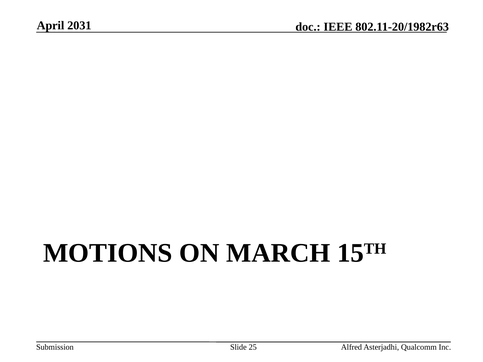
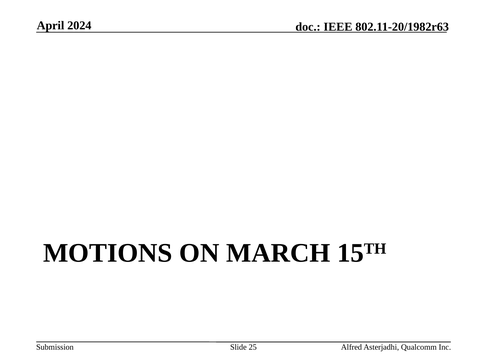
2031: 2031 -> 2024
